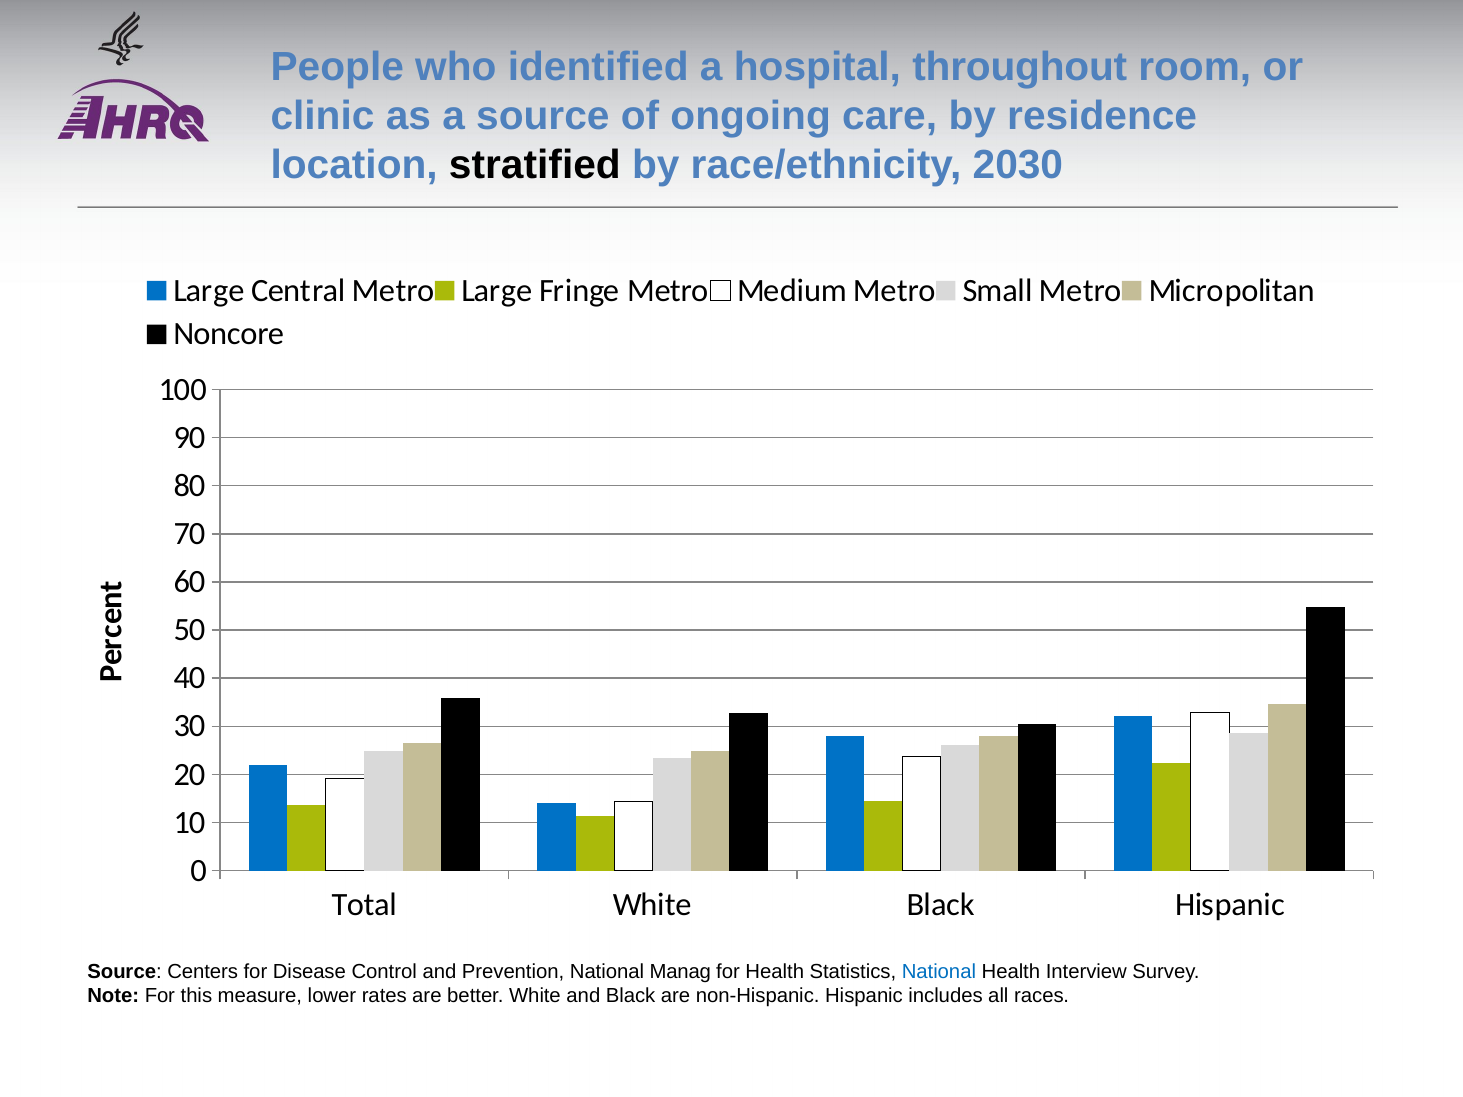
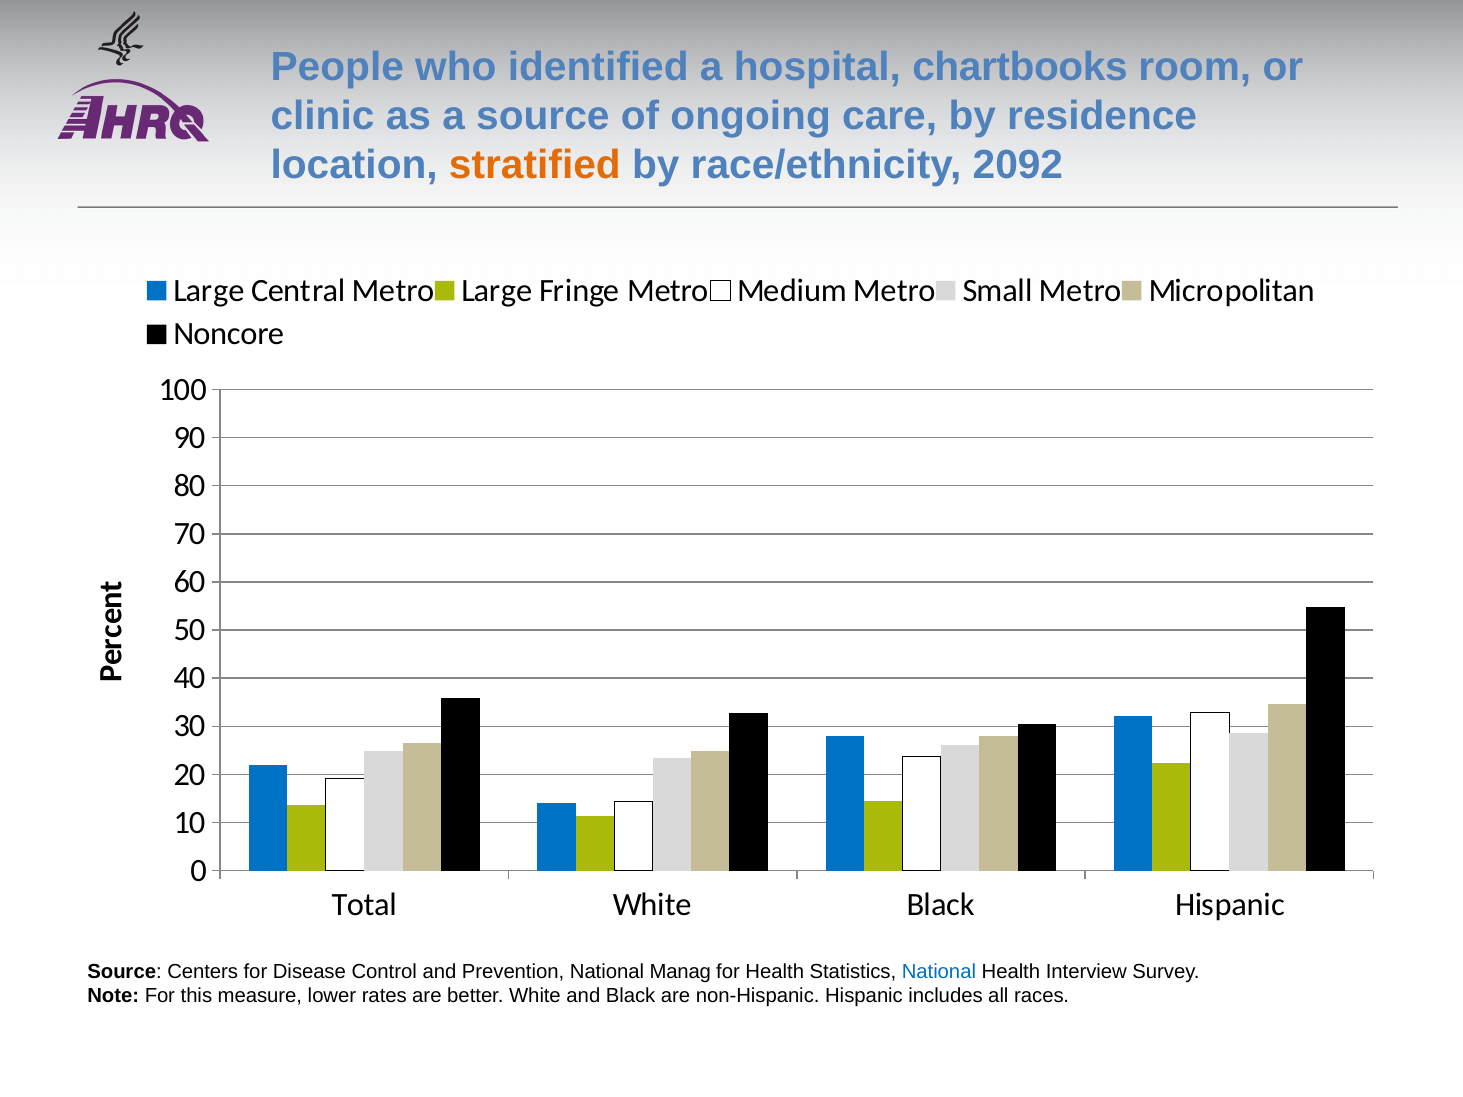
throughout: throughout -> chartbooks
stratified colour: black -> orange
2030: 2030 -> 2092
